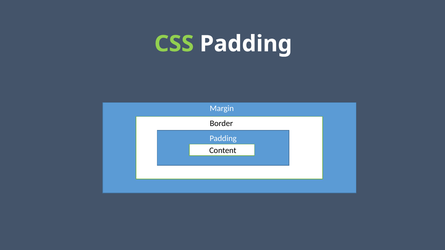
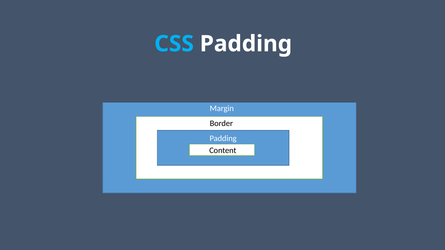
CSS colour: light green -> light blue
